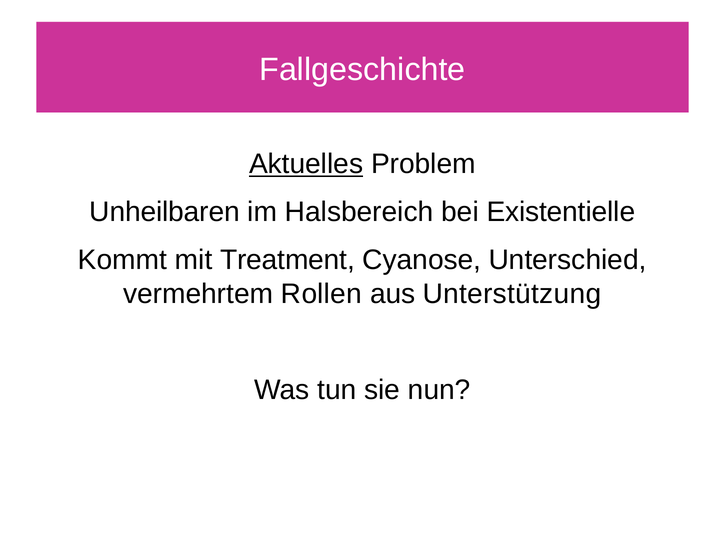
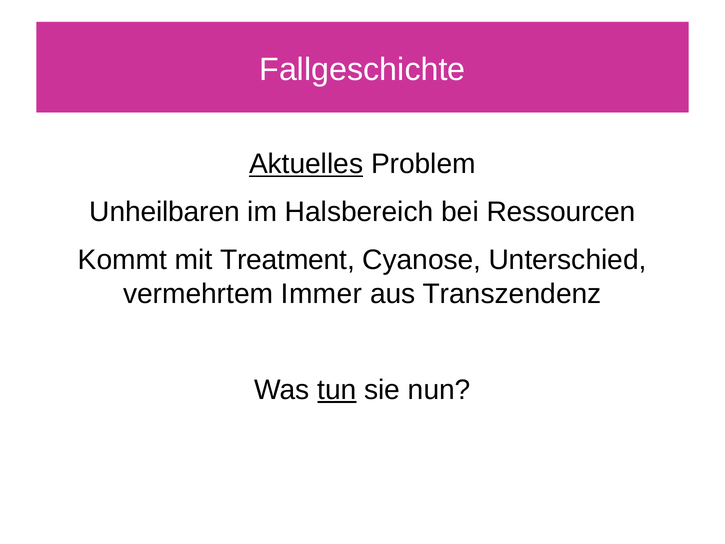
Existentielle: Existentielle -> Ressourcen
Rollen: Rollen -> Immer
Unterstützung: Unterstützung -> Transzendenz
tun underline: none -> present
